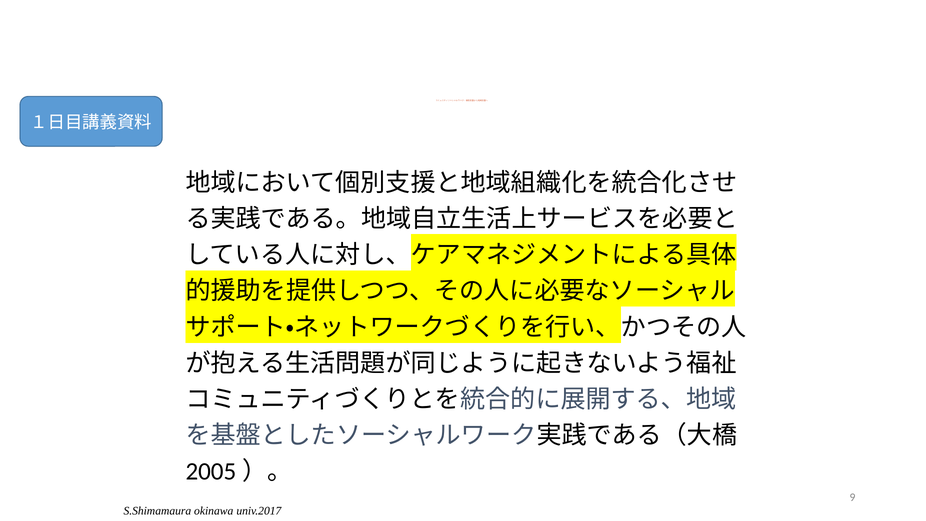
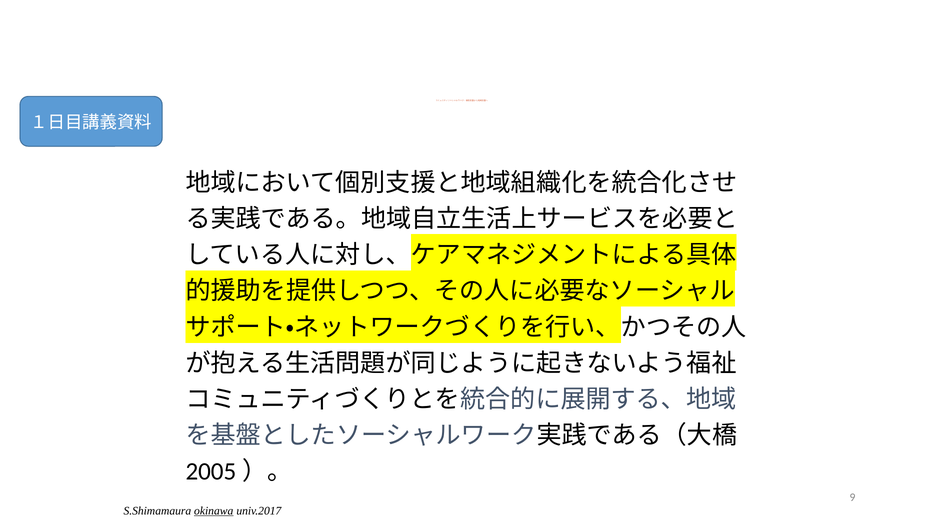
okinawa underline: none -> present
